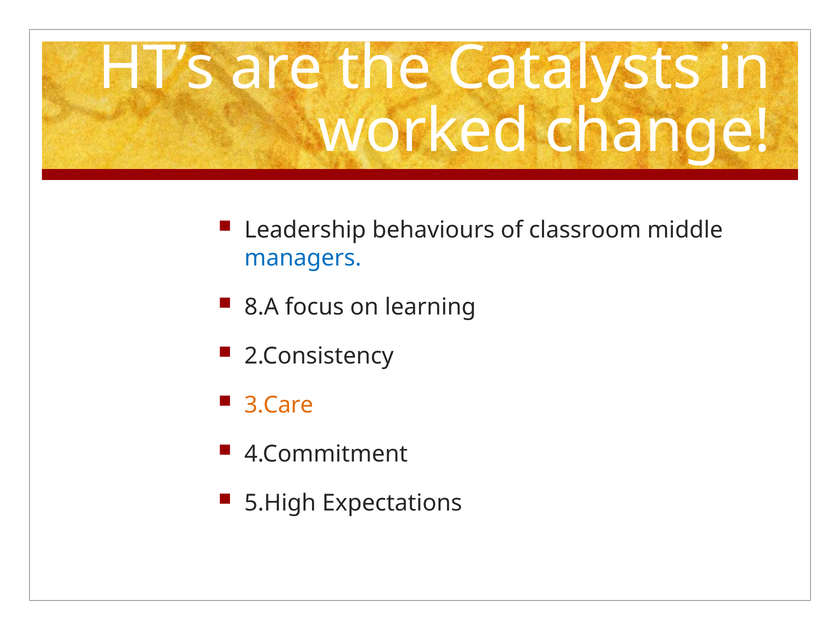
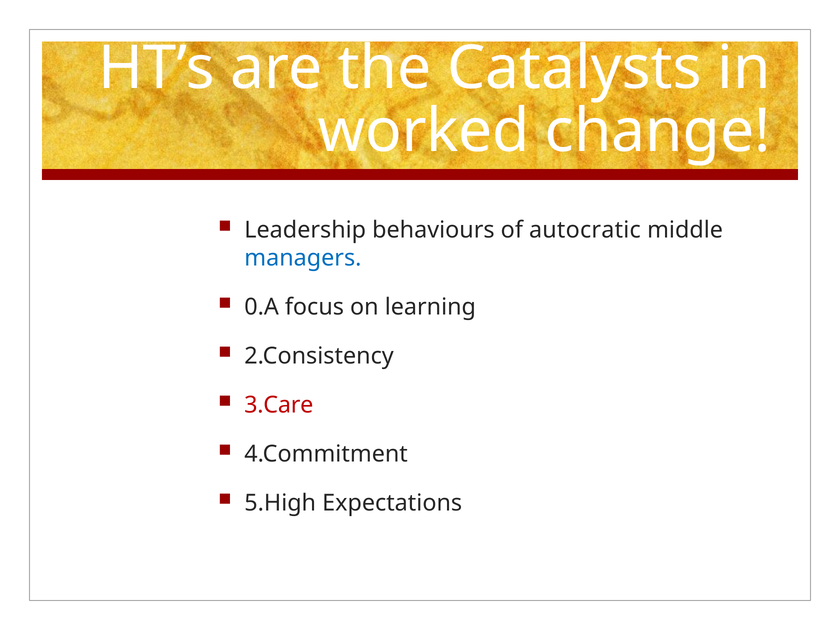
classroom: classroom -> autocratic
8.A: 8.A -> 0.A
3.Care colour: orange -> red
